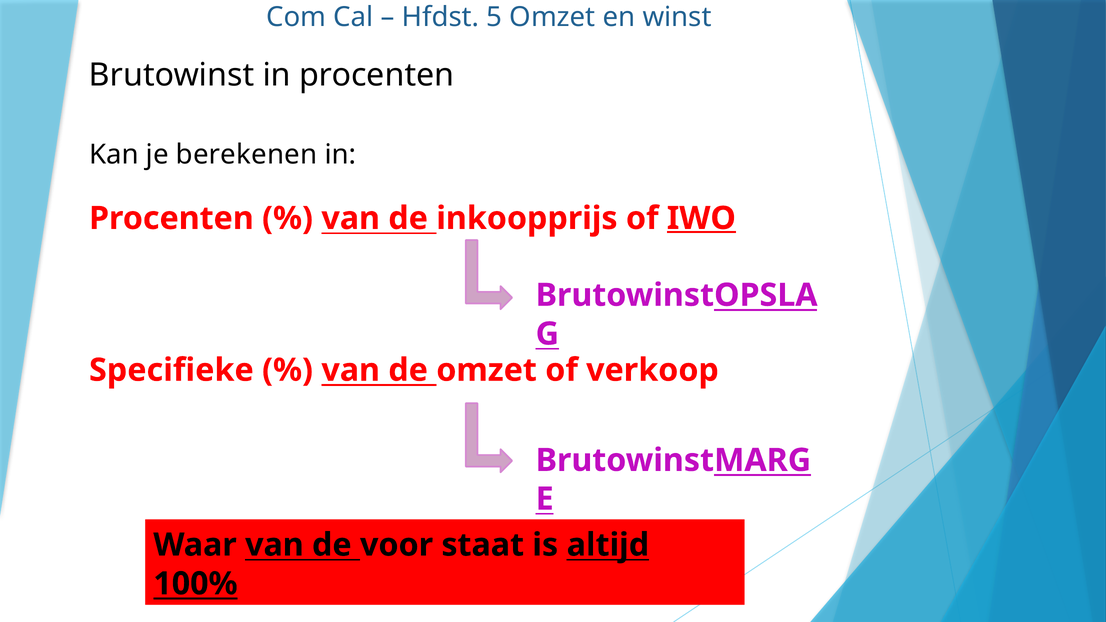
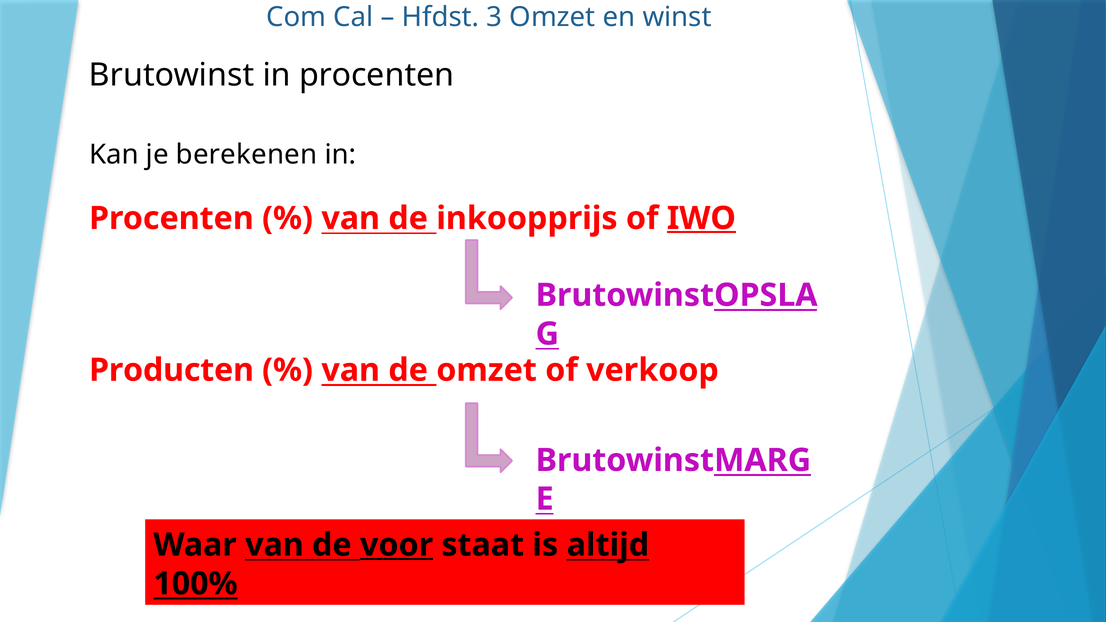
5: 5 -> 3
Specifieke: Specifieke -> Producten
voor underline: none -> present
